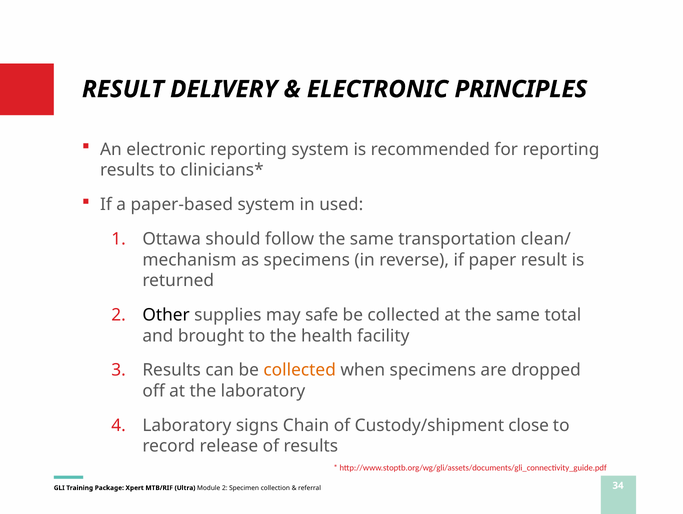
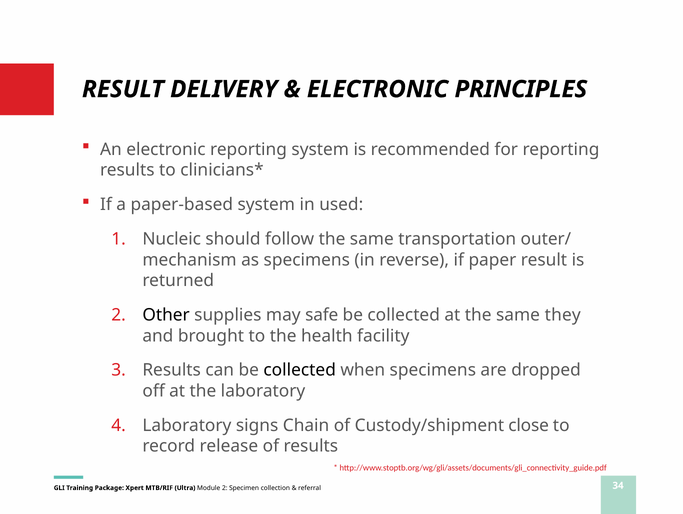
Ottawa: Ottawa -> Nucleic
clean/: clean/ -> outer/
total: total -> they
collected at (300, 370) colour: orange -> black
